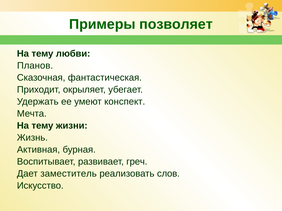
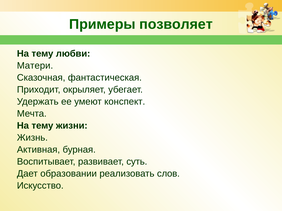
Планов: Планов -> Матери
греч: греч -> суть
заместитель: заместитель -> образовании
